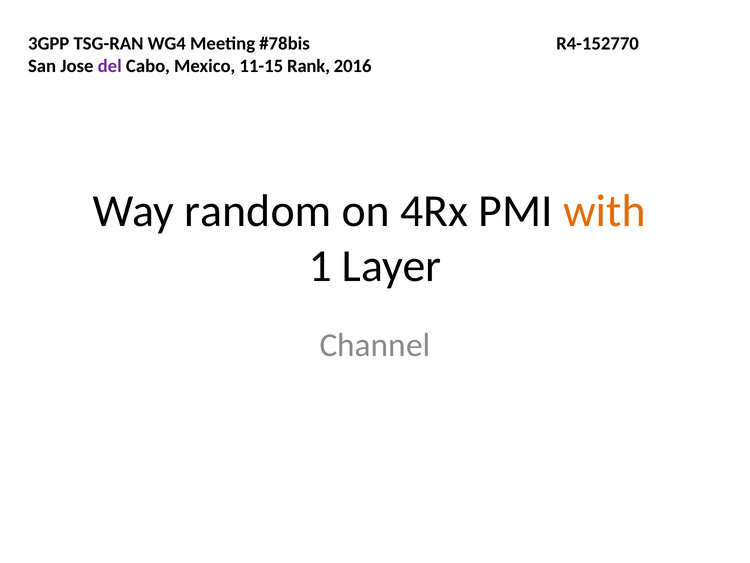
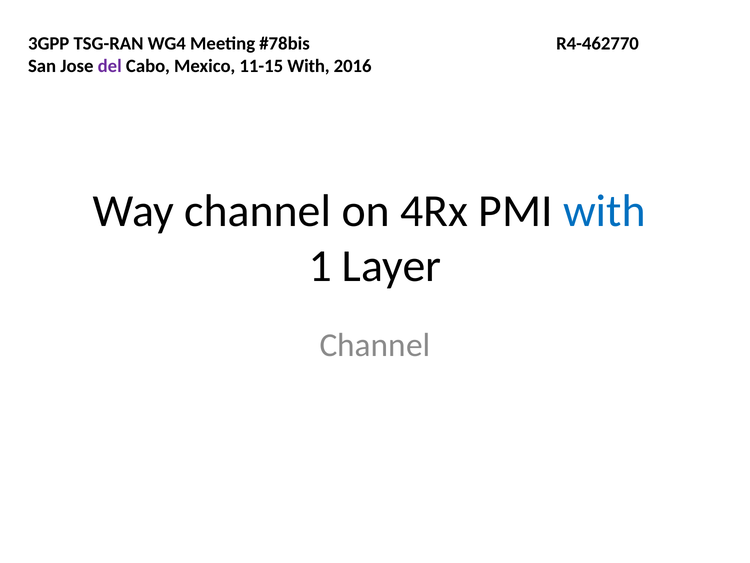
R4-152770: R4-152770 -> R4-462770
11-15 Rank: Rank -> With
Way random: random -> channel
with at (605, 211) colour: orange -> blue
